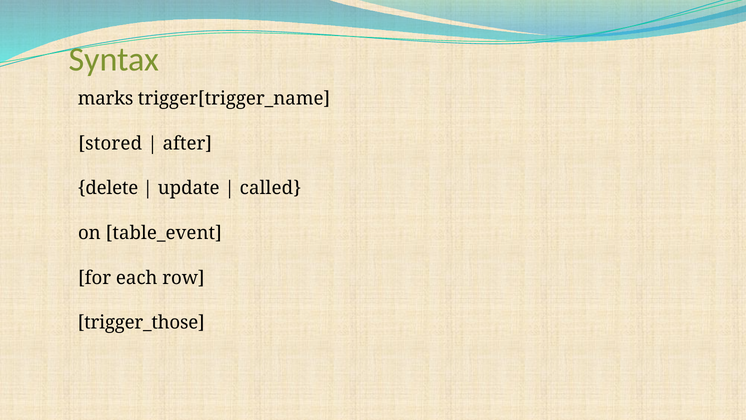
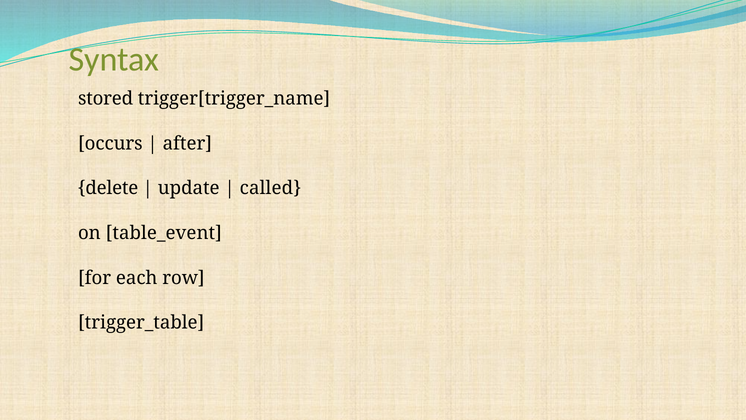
marks: marks -> stored
stored: stored -> occurs
trigger_those: trigger_those -> trigger_table
